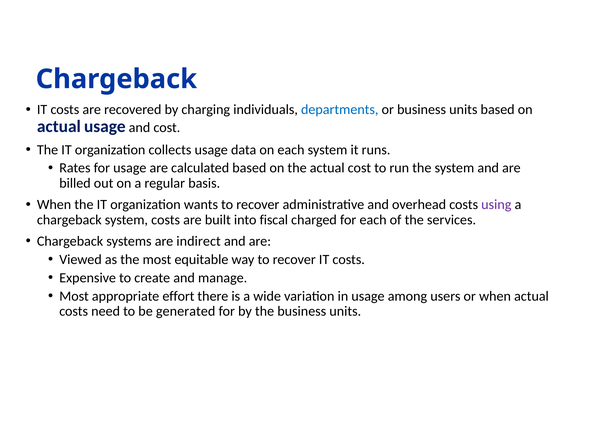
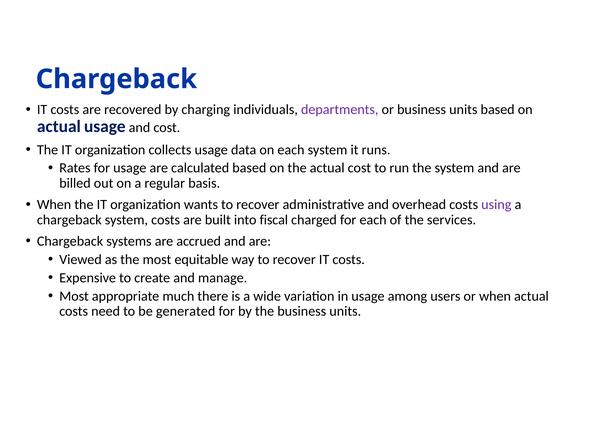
departments colour: blue -> purple
indirect: indirect -> accrued
effort: effort -> much
